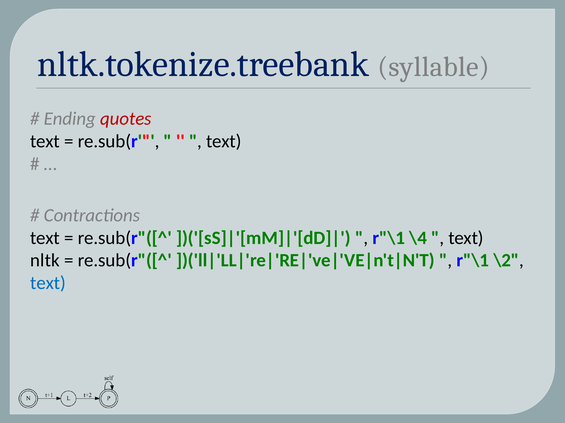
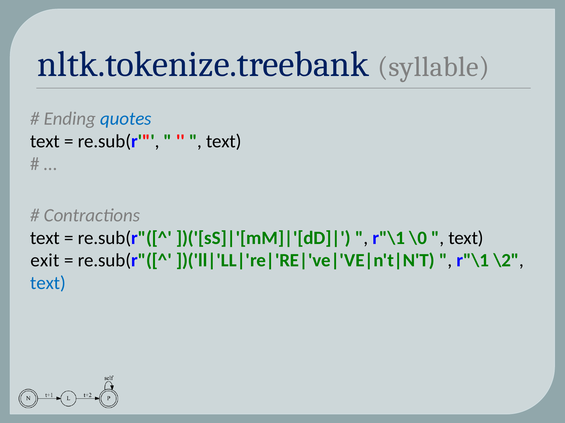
quotes colour: red -> blue
\4: \4 -> \0
nltk: nltk -> exit
